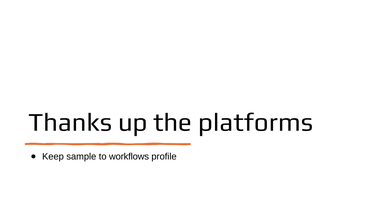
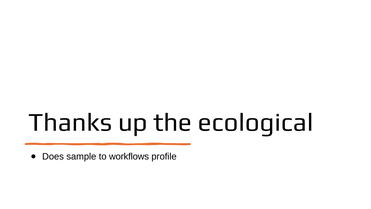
platforms: platforms -> ecological
Keep: Keep -> Does
